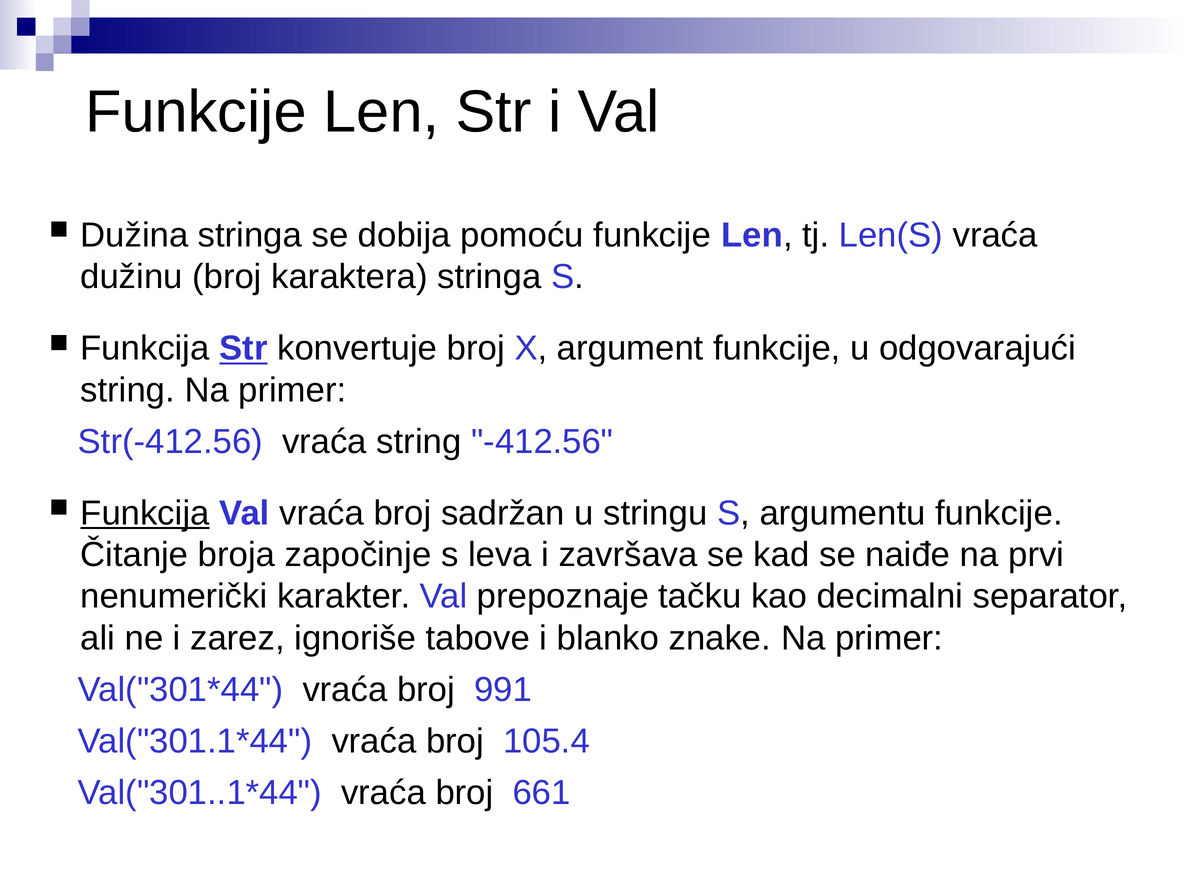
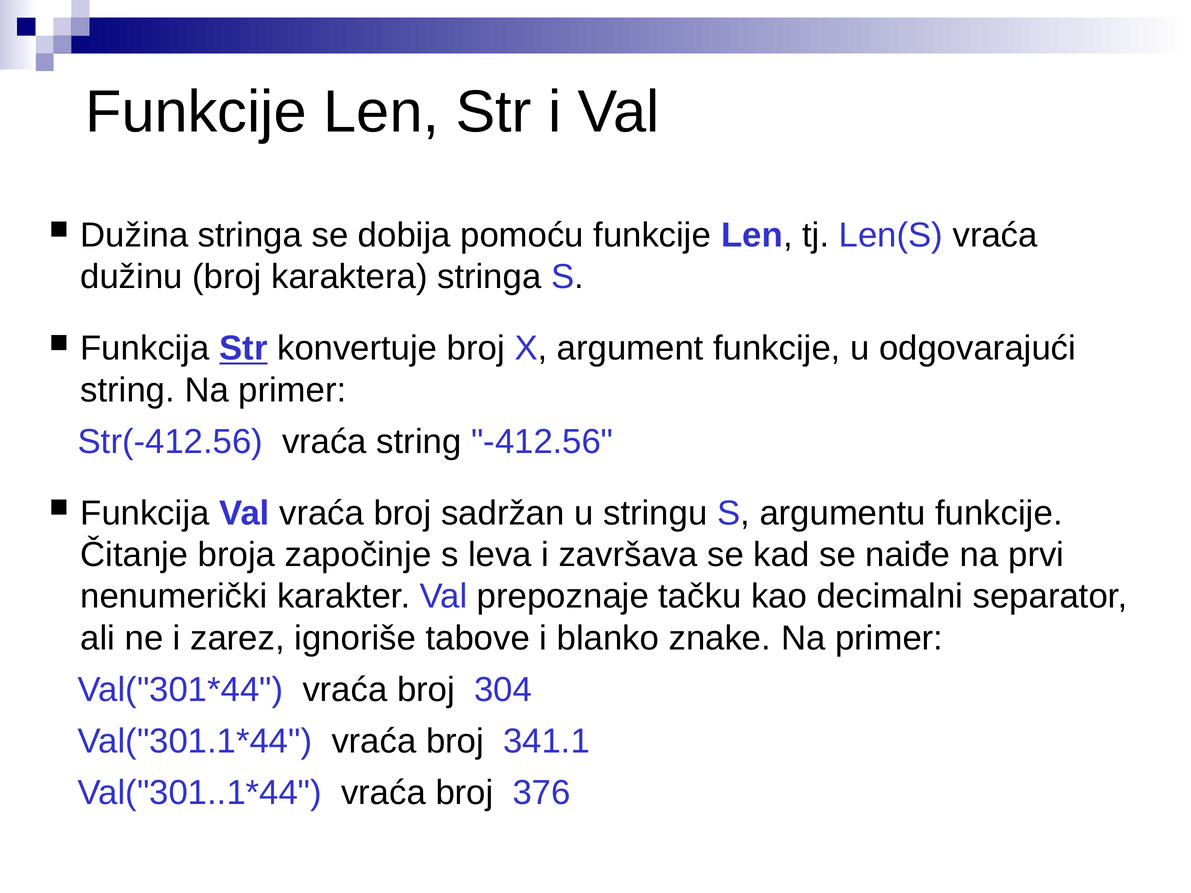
Funkcija at (145, 513) underline: present -> none
991: 991 -> 304
105.4: 105.4 -> 341.1
661: 661 -> 376
